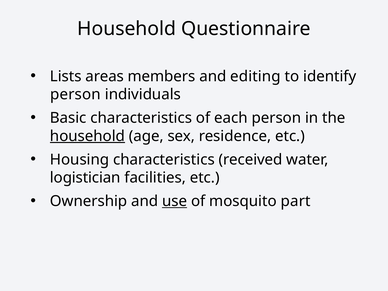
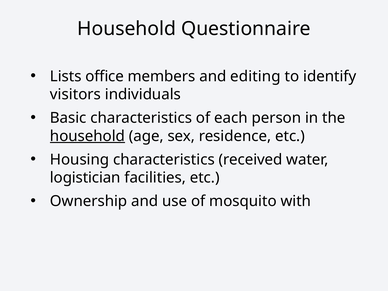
areas: areas -> office
person at (75, 94): person -> visitors
use underline: present -> none
part: part -> with
